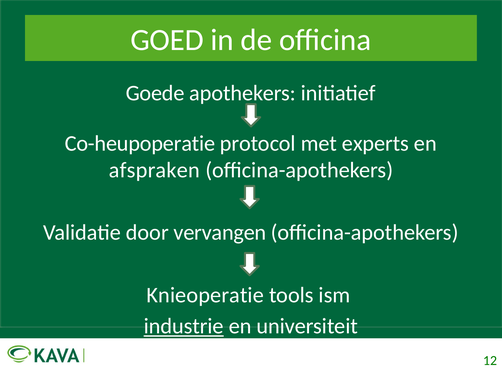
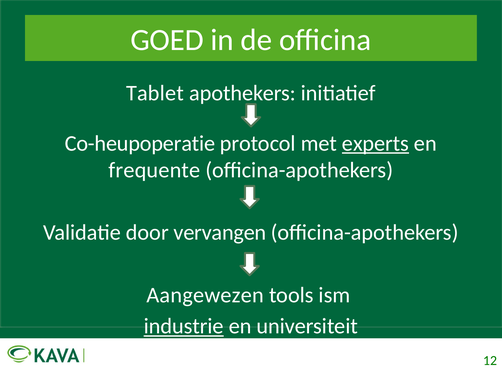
Goede: Goede -> Tablet
experts underline: none -> present
afspraken: afspraken -> frequente
Knieoperatie: Knieoperatie -> Aangewezen
